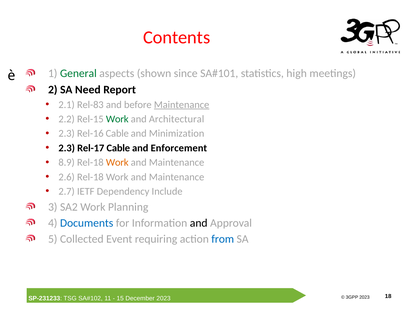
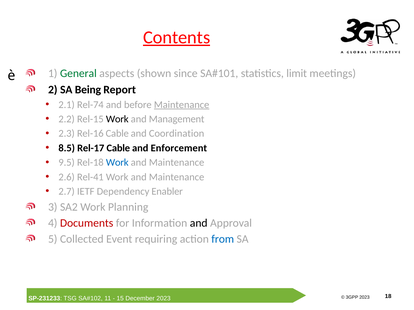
Contents underline: none -> present
high: high -> limit
Need: Need -> Being
Rel-83: Rel-83 -> Rel-74
Work at (117, 119) colour: green -> black
Architectural: Architectural -> Management
Minimization: Minimization -> Coordination
2.3 at (67, 148): 2.3 -> 8.5
8.9: 8.9 -> 9.5
Work at (117, 163) colour: orange -> blue
2.6 Rel-18: Rel-18 -> Rel-41
Include: Include -> Enabler
Documents colour: blue -> red
